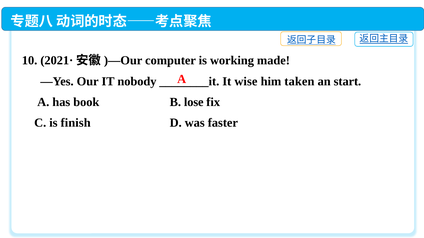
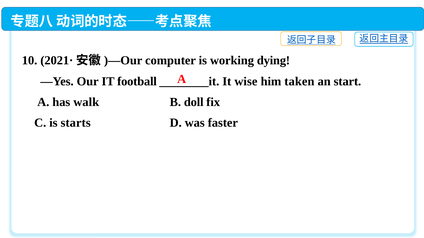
made: made -> dying
nobody: nobody -> football
book: book -> walk
lose: lose -> doll
finish: finish -> starts
